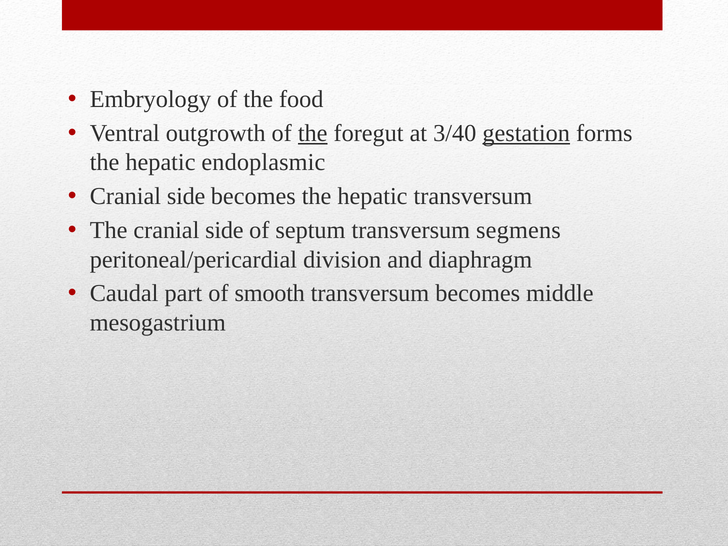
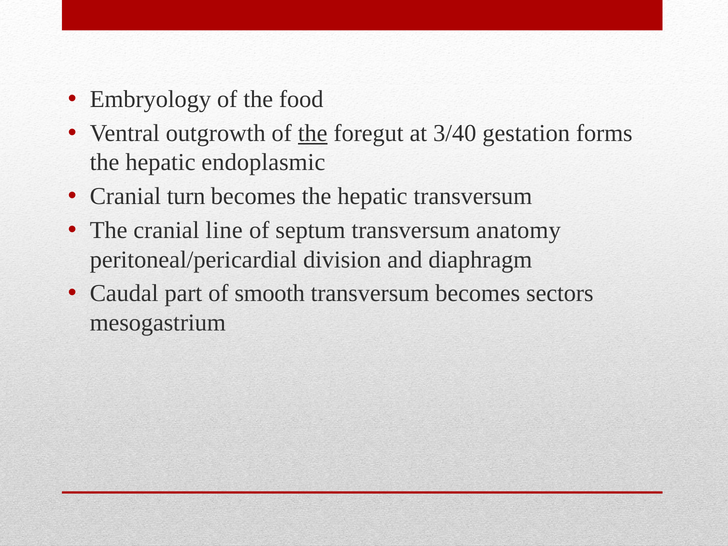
gestation underline: present -> none
side at (186, 196): side -> turn
The cranial side: side -> line
segmens: segmens -> anatomy
middle: middle -> sectors
